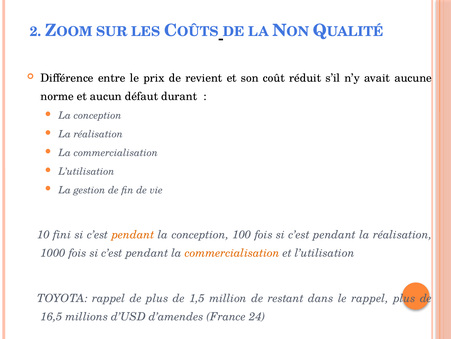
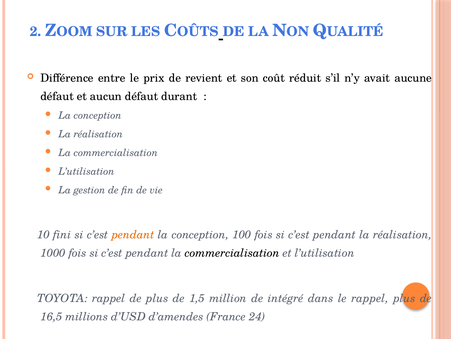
norme at (57, 96): norme -> défaut
commercialisation at (232, 253) colour: orange -> black
restant: restant -> intégré
